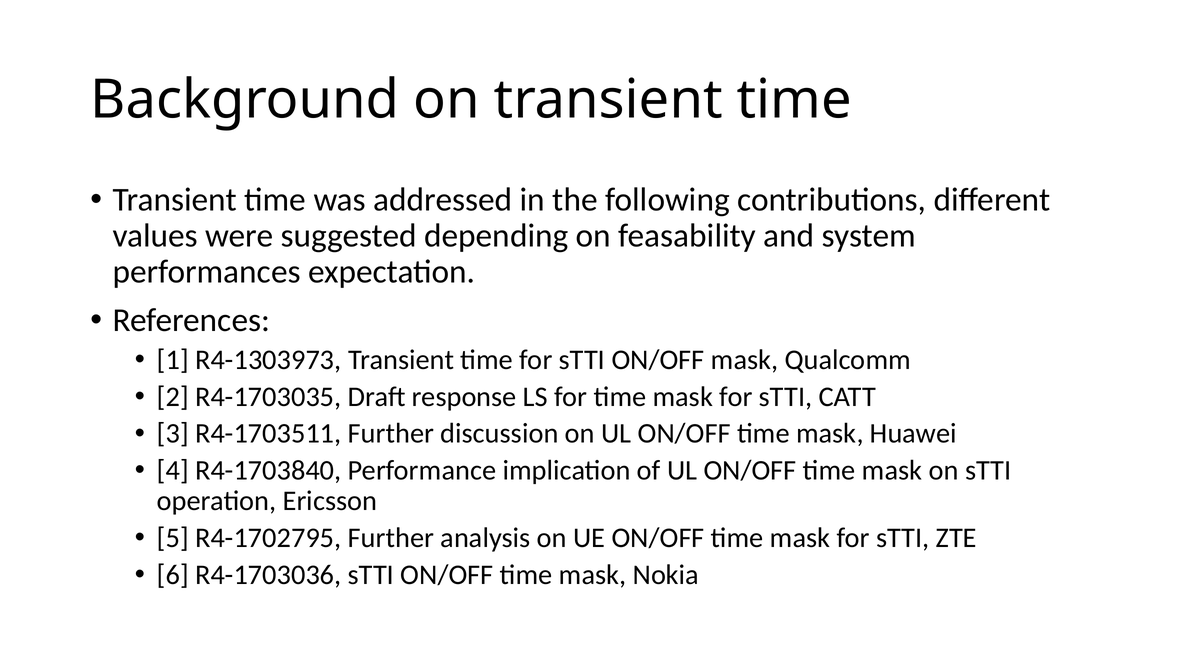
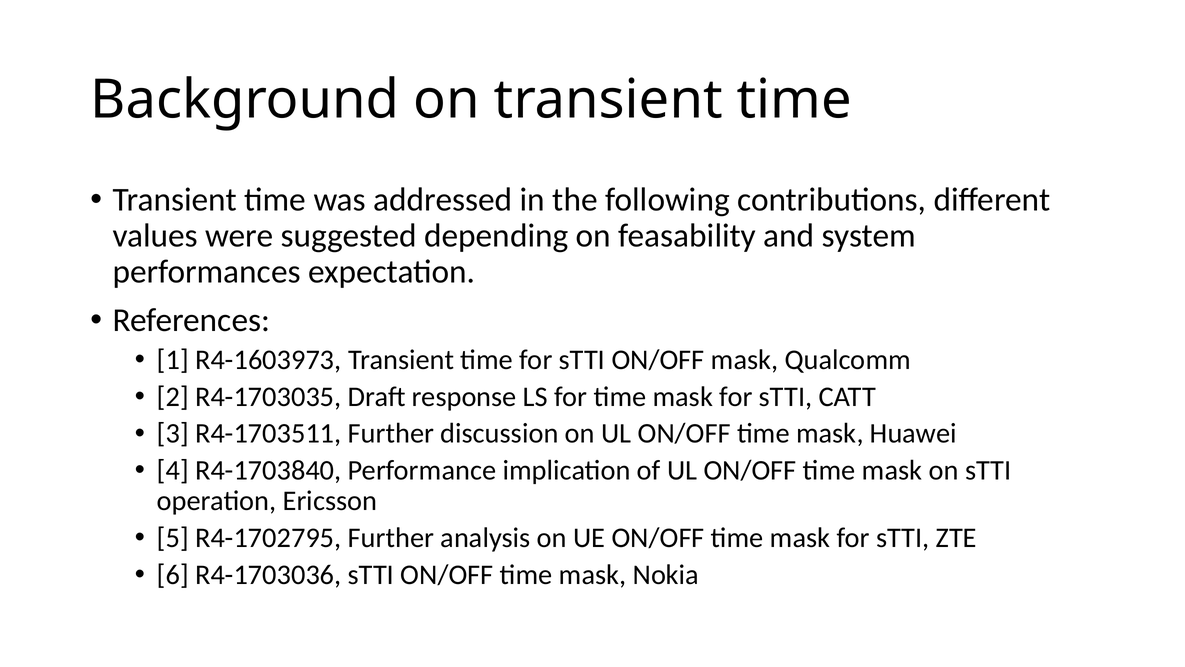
R4-1303973: R4-1303973 -> R4-1603973
